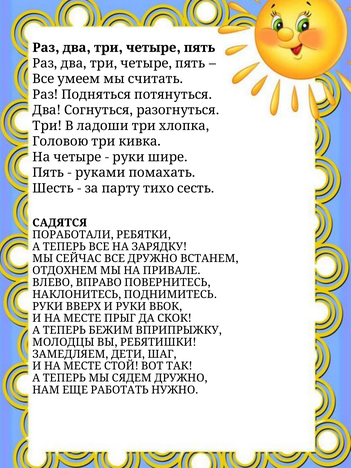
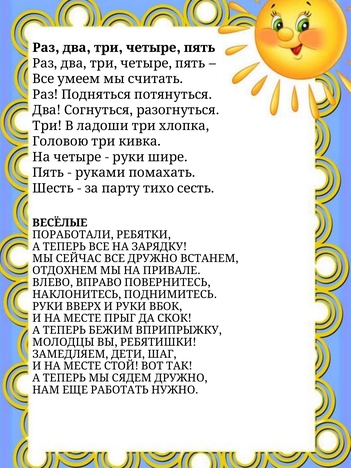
САДЯТСЯ: САДЯТСЯ -> ВЕСЁЛЫЕ
